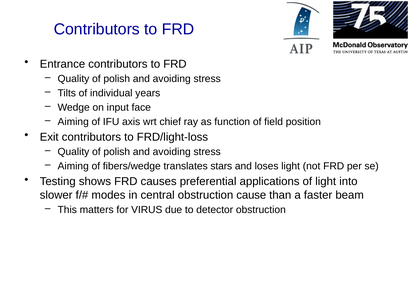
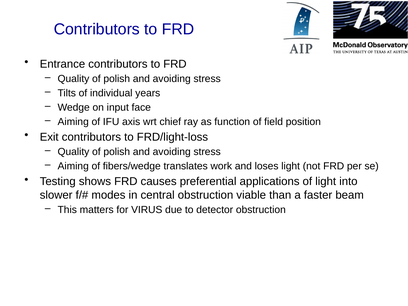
stars: stars -> work
cause: cause -> viable
